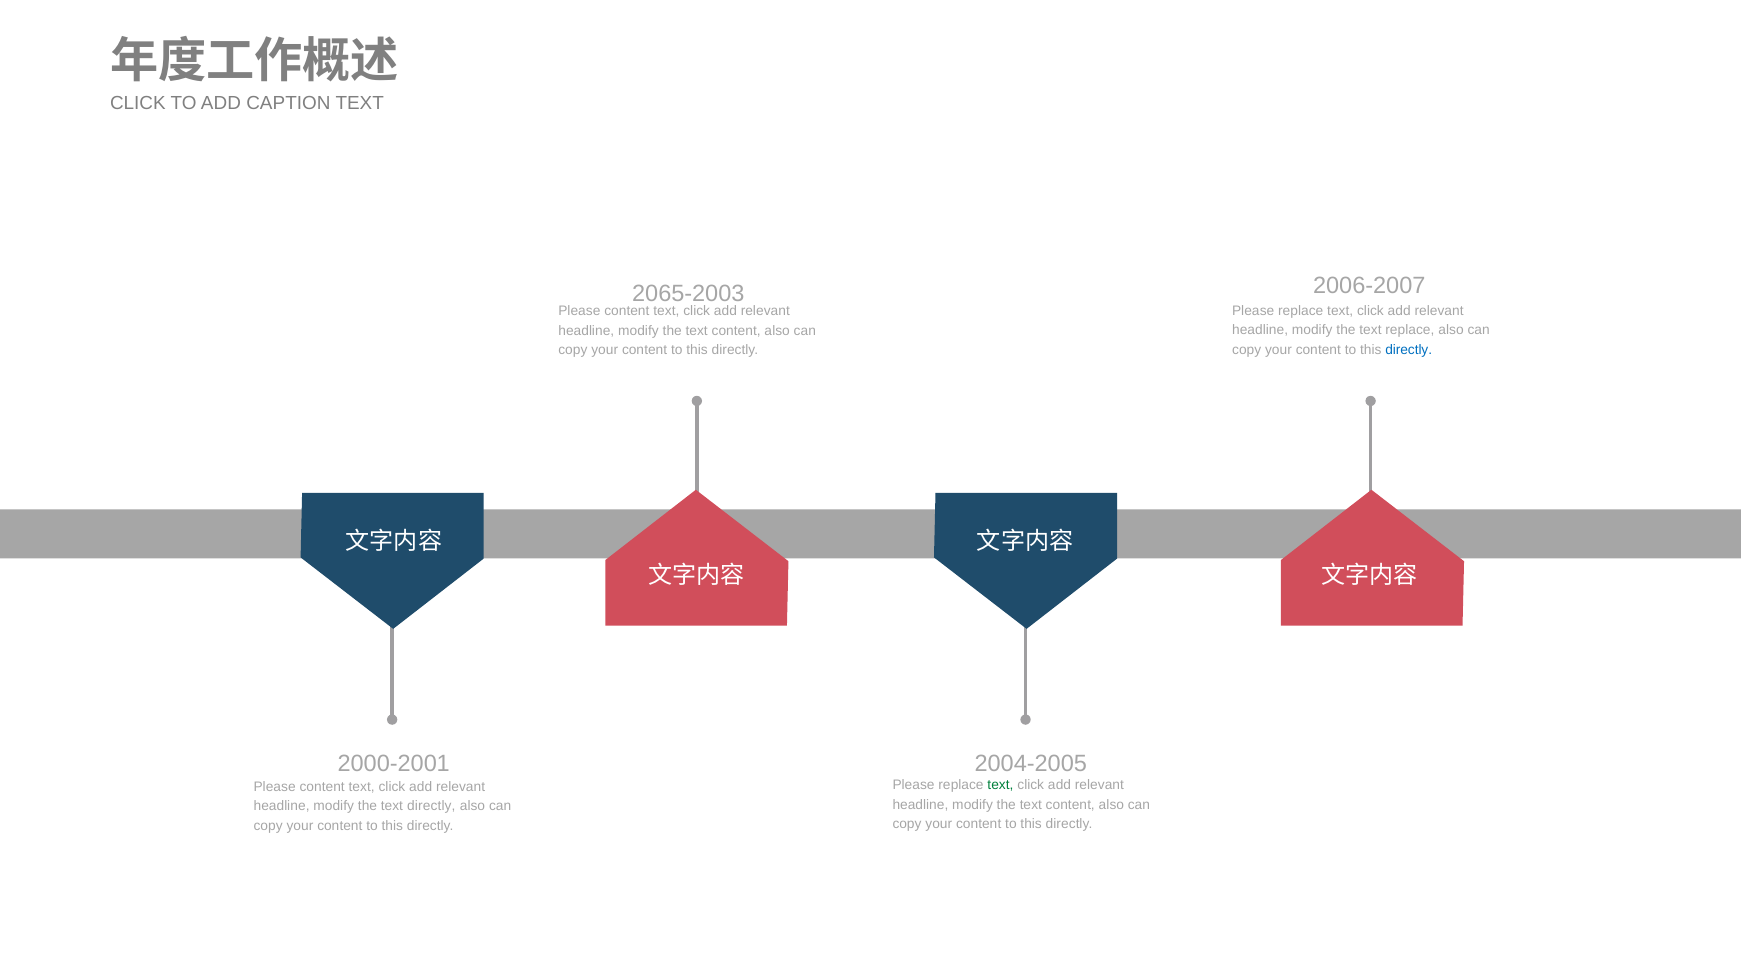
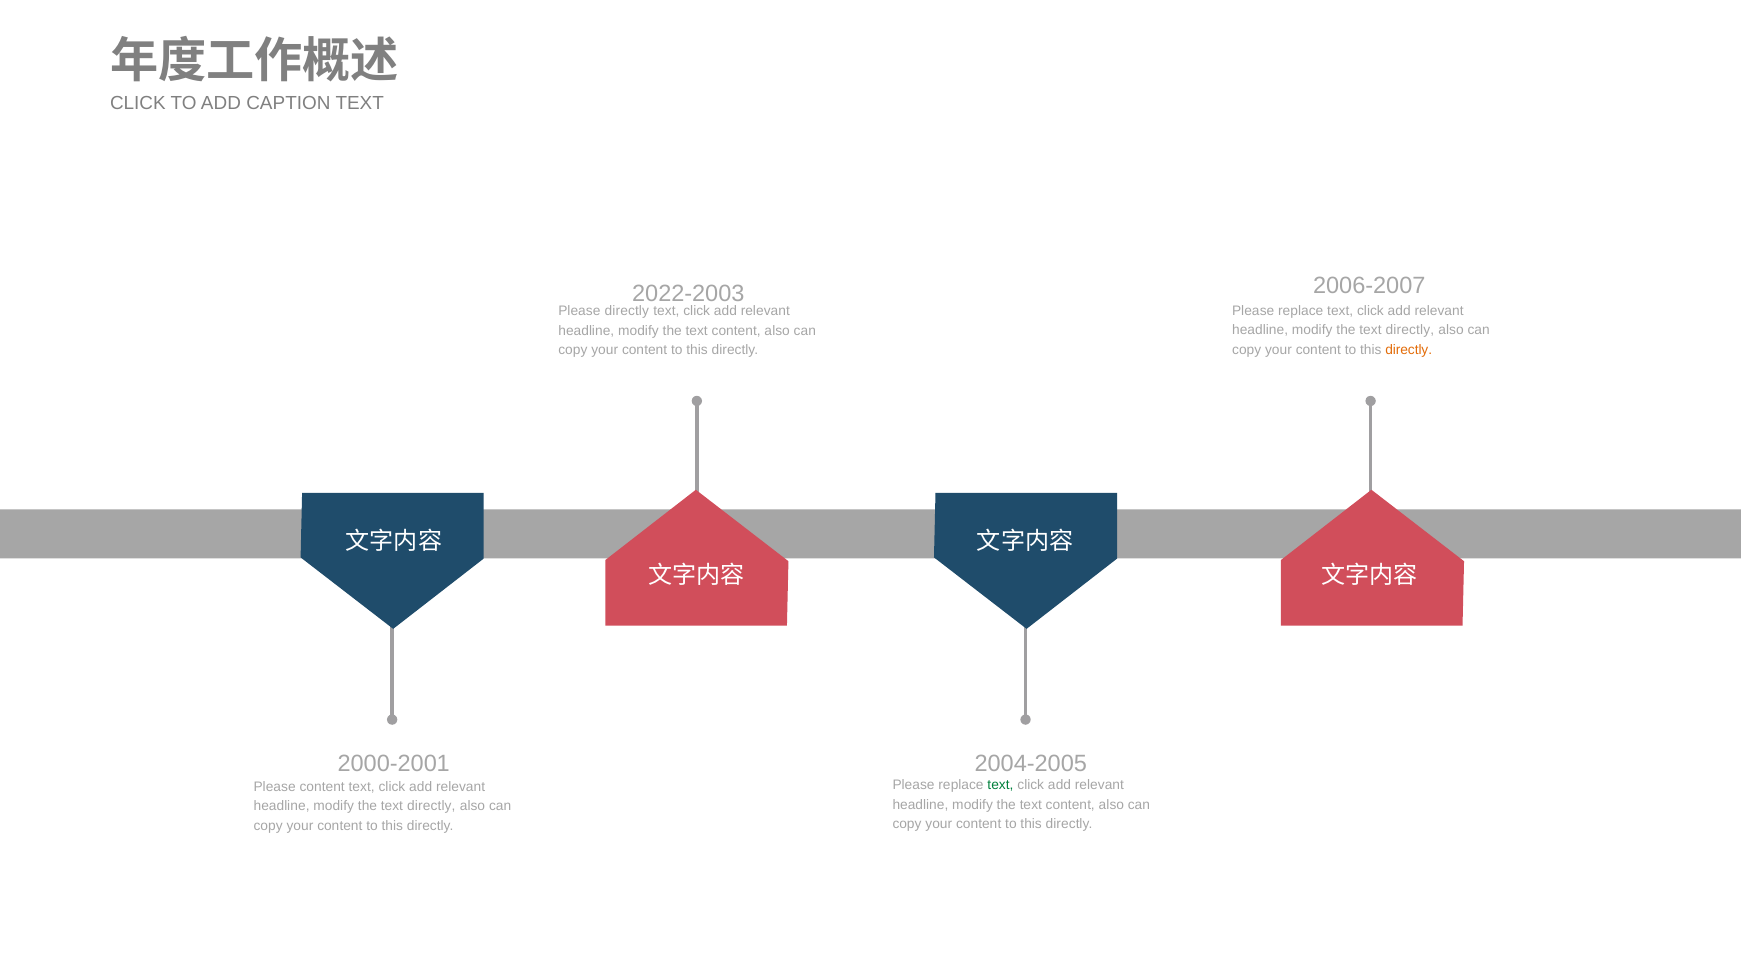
2065-2003: 2065-2003 -> 2022-2003
content at (627, 311): content -> directly
replace at (1410, 330): replace -> directly
directly at (1409, 350) colour: blue -> orange
